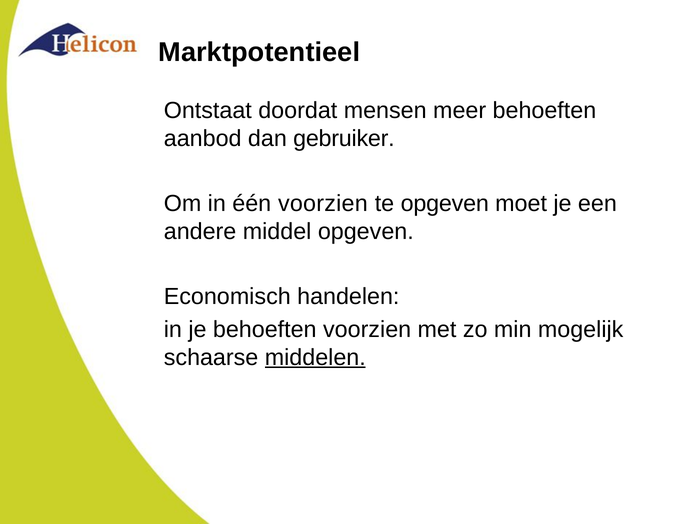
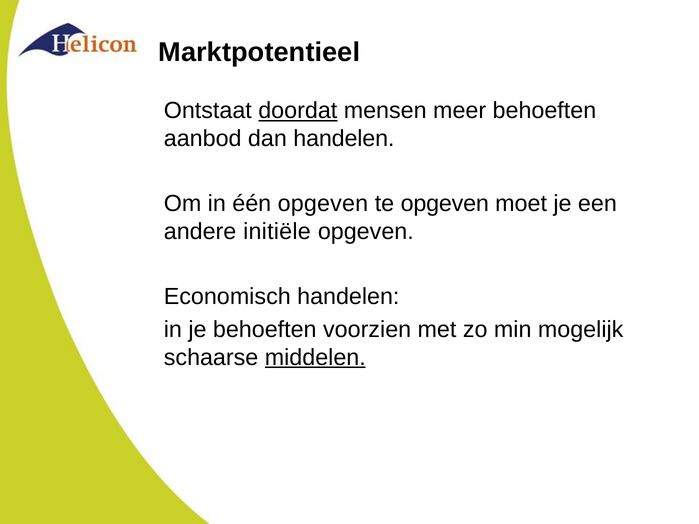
doordat underline: none -> present
dan gebruiker: gebruiker -> handelen
één voorzien: voorzien -> opgeven
middel: middel -> initiële
